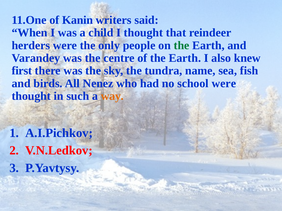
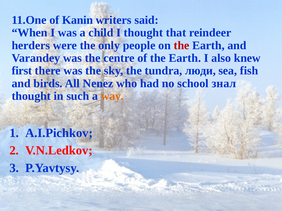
the at (182, 45) colour: green -> red
name: name -> люди
school were: were -> знал
